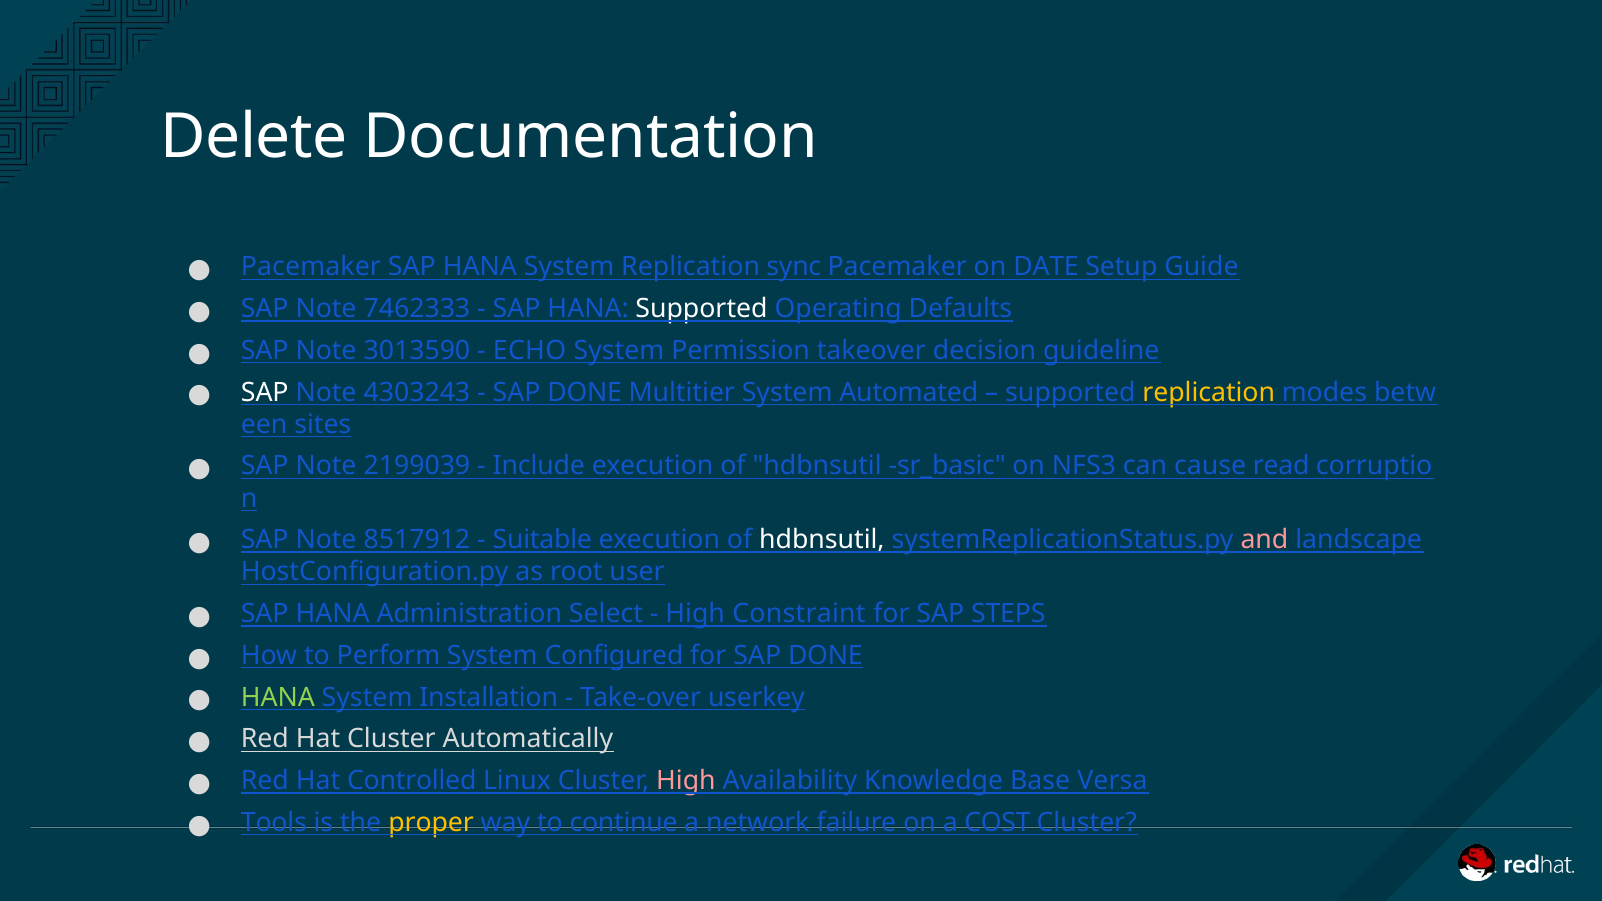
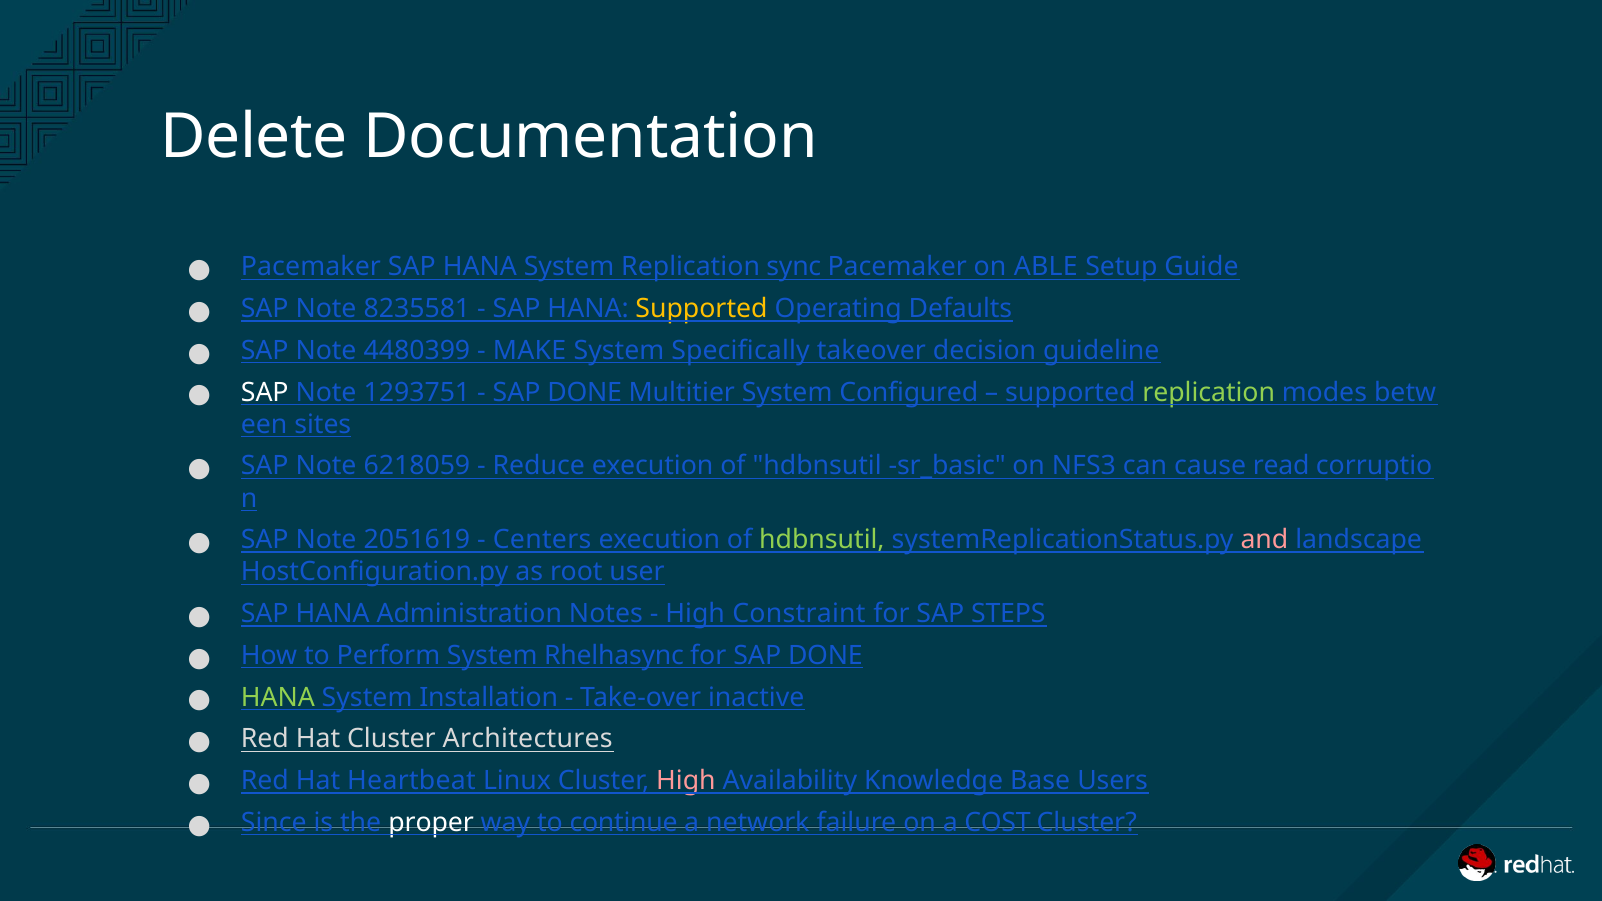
DATE: DATE -> ABLE
7462333: 7462333 -> 8235581
Supported at (702, 309) colour: white -> yellow
3013590: 3013590 -> 4480399
ECHO: ECHO -> MAKE
Permission: Permission -> Specifically
4303243: 4303243 -> 1293751
Automated: Automated -> Configured
replication at (1209, 392) colour: yellow -> light green
2199039: 2199039 -> 6218059
Include: Include -> Reduce
8517912: 8517912 -> 2051619
Suitable: Suitable -> Centers
hdbnsutil at (822, 540) colour: white -> light green
Select: Select -> Notes
Configured: Configured -> Rhelhasync
userkey: userkey -> inactive
Automatically: Automatically -> Architectures
Controlled: Controlled -> Heartbeat
Versa: Versa -> Users
Tools: Tools -> Since
proper colour: yellow -> white
